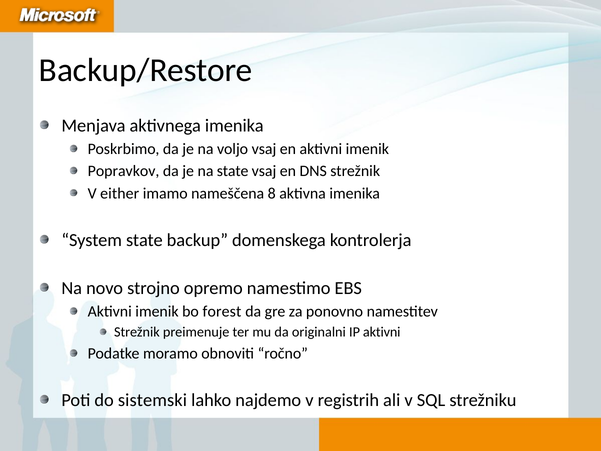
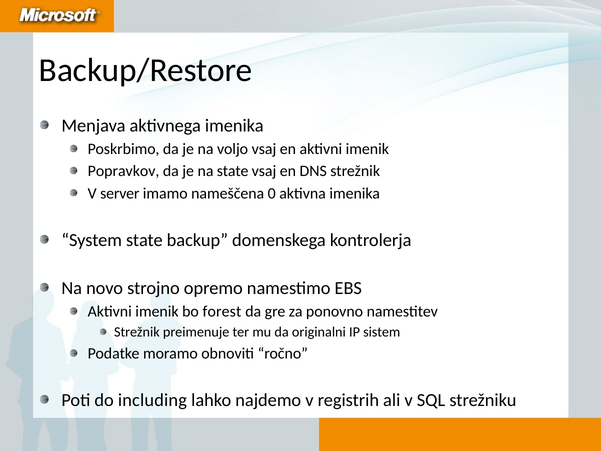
either: either -> server
8: 8 -> 0
IP aktivni: aktivni -> sistem
sistemski: sistemski -> including
